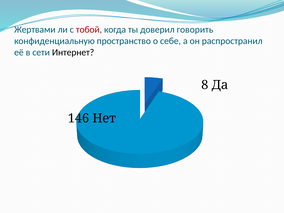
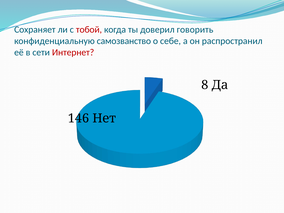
Жертвами: Жертвами -> Сохраняет
пространство: пространство -> самозванство
Интернет colour: black -> red
